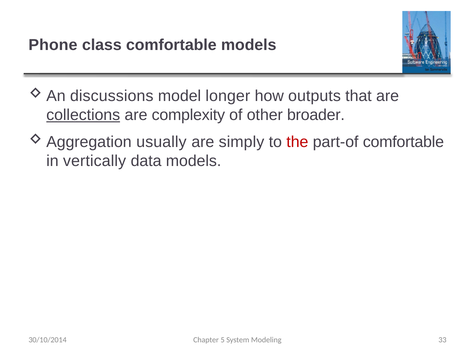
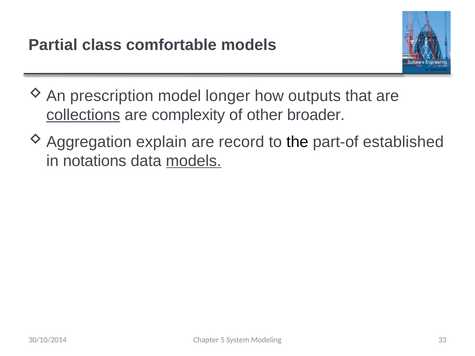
Phone: Phone -> Partial
discussions: discussions -> prescription
usually: usually -> explain
simply: simply -> record
the colour: red -> black
part-of comfortable: comfortable -> established
vertically: vertically -> notations
models at (194, 161) underline: none -> present
